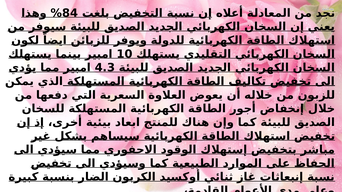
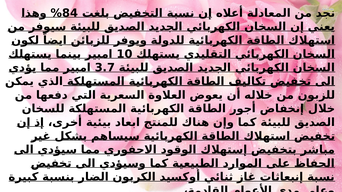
4.3: 4.3 -> 3.7
